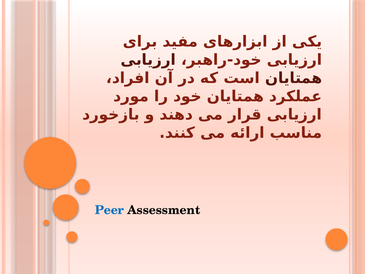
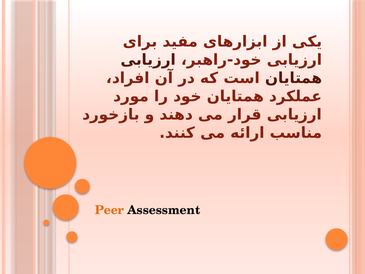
Peer colour: blue -> orange
